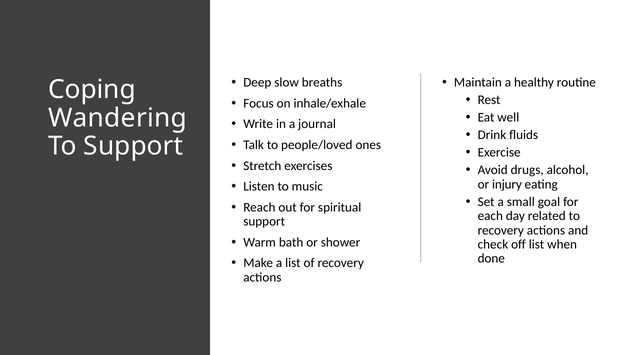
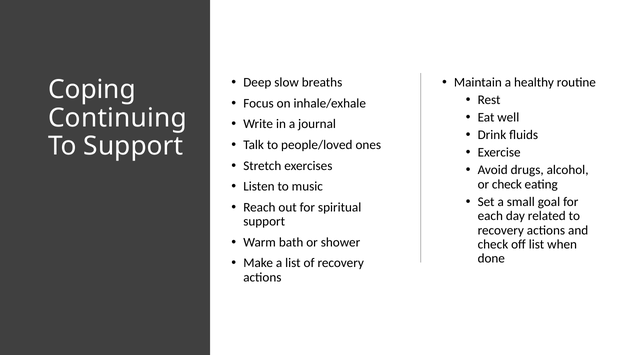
Wandering: Wandering -> Continuing
or injury: injury -> check
